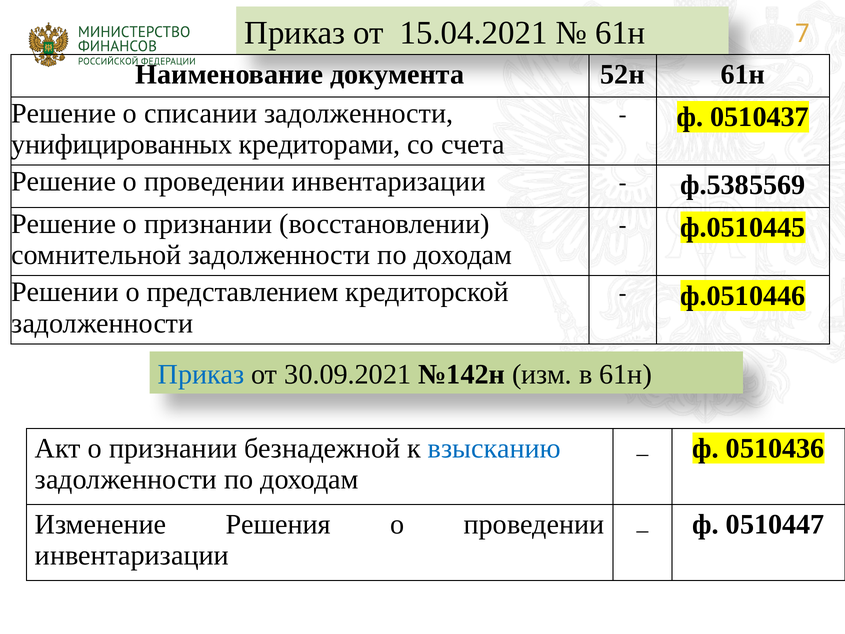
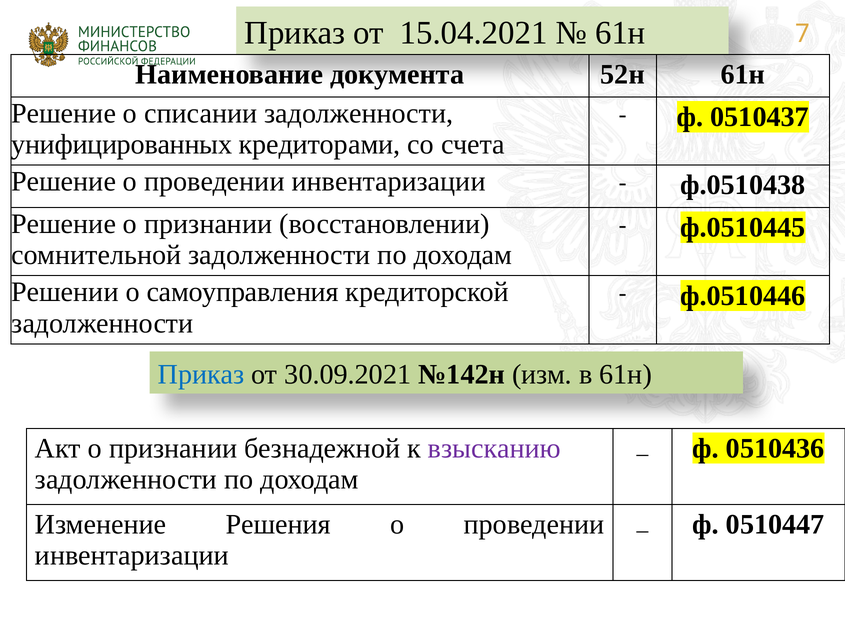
ф.5385569: ф.5385569 -> ф.0510438
представлением: представлением -> самоуправления
взысканию colour: blue -> purple
